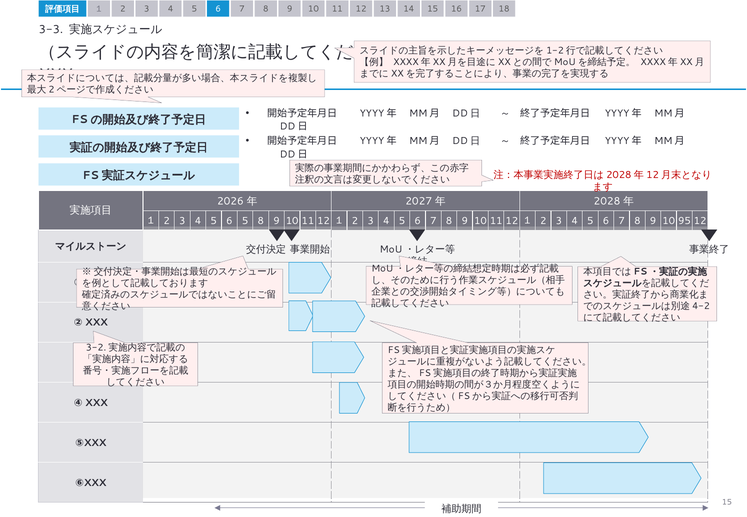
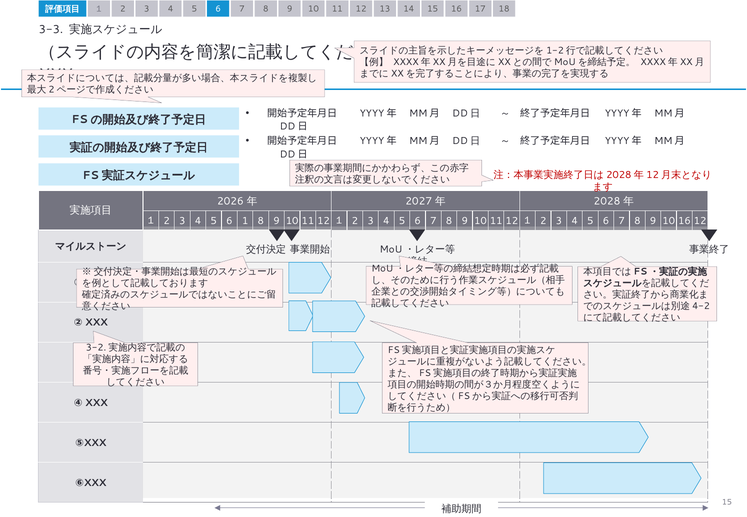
6 5: 5 -> 1
10 95: 95 -> 16
